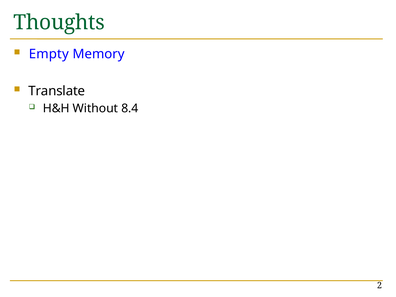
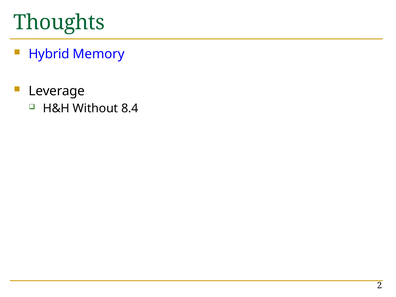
Empty: Empty -> Hybrid
Translate: Translate -> Leverage
